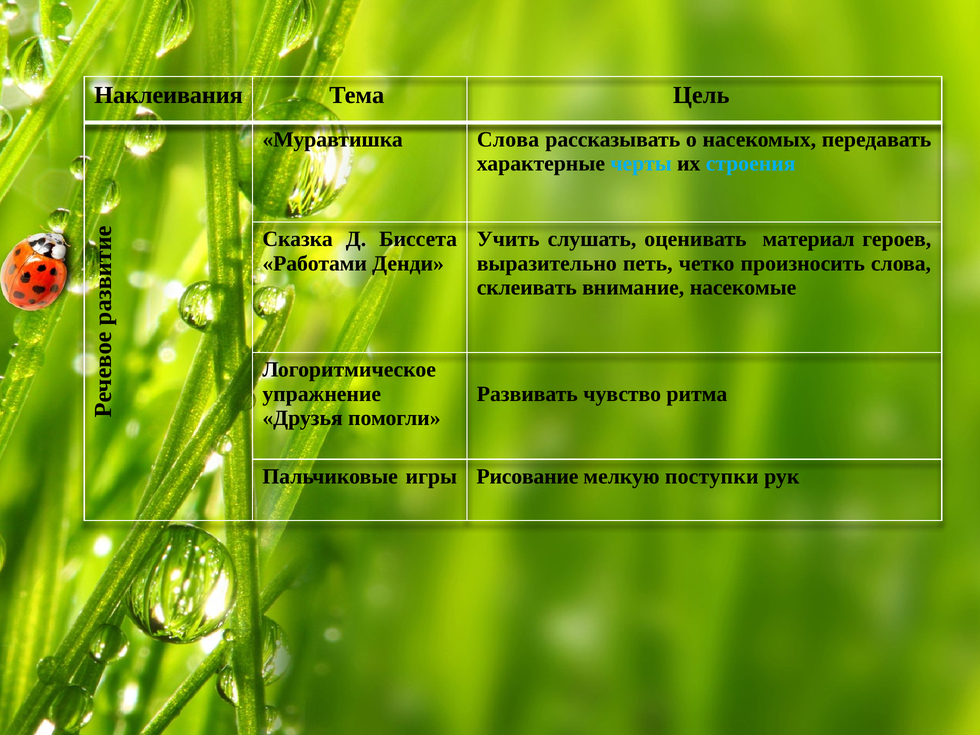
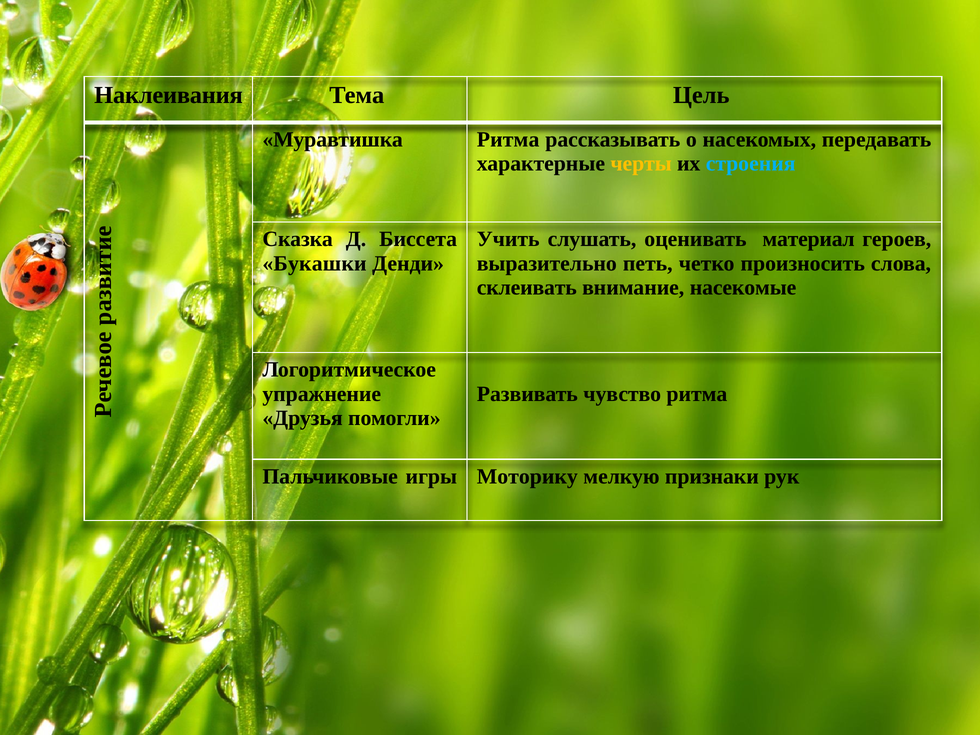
Муравтишка Слова: Слова -> Ритма
черты colour: light blue -> yellow
Работами: Работами -> Букашки
Рисование: Рисование -> Моторику
поступки: поступки -> признаки
